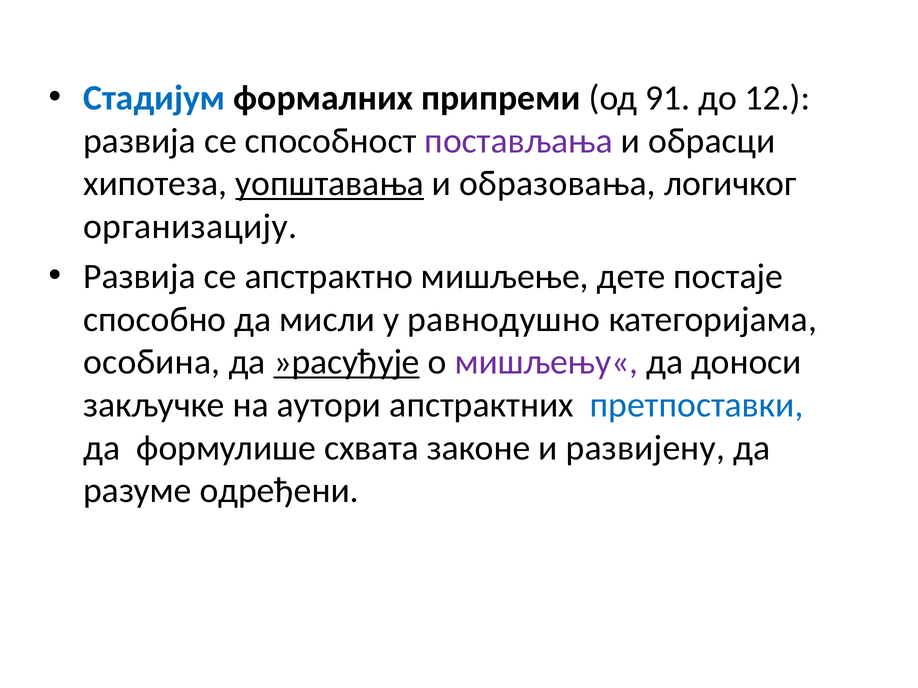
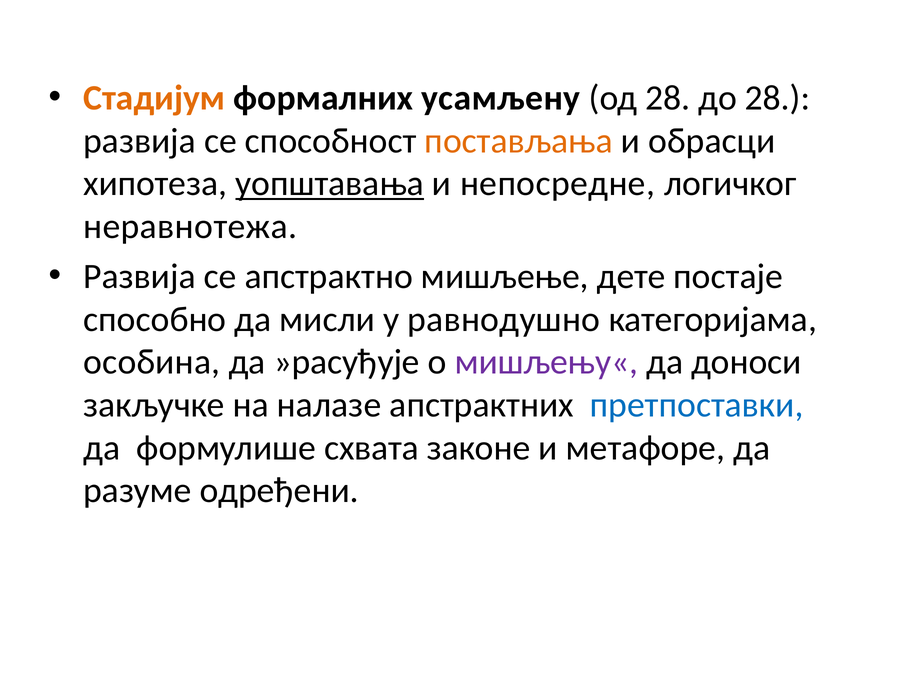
Стадијум colour: blue -> orange
припреми: припреми -> усамљену
од 91: 91 -> 28
до 12: 12 -> 28
постављања colour: purple -> orange
образовања: образовања -> непосредне
организацију: организацију -> неравнотежа
»расуђује underline: present -> none
аутори: аутори -> налазе
развијену: развијену -> метафоре
